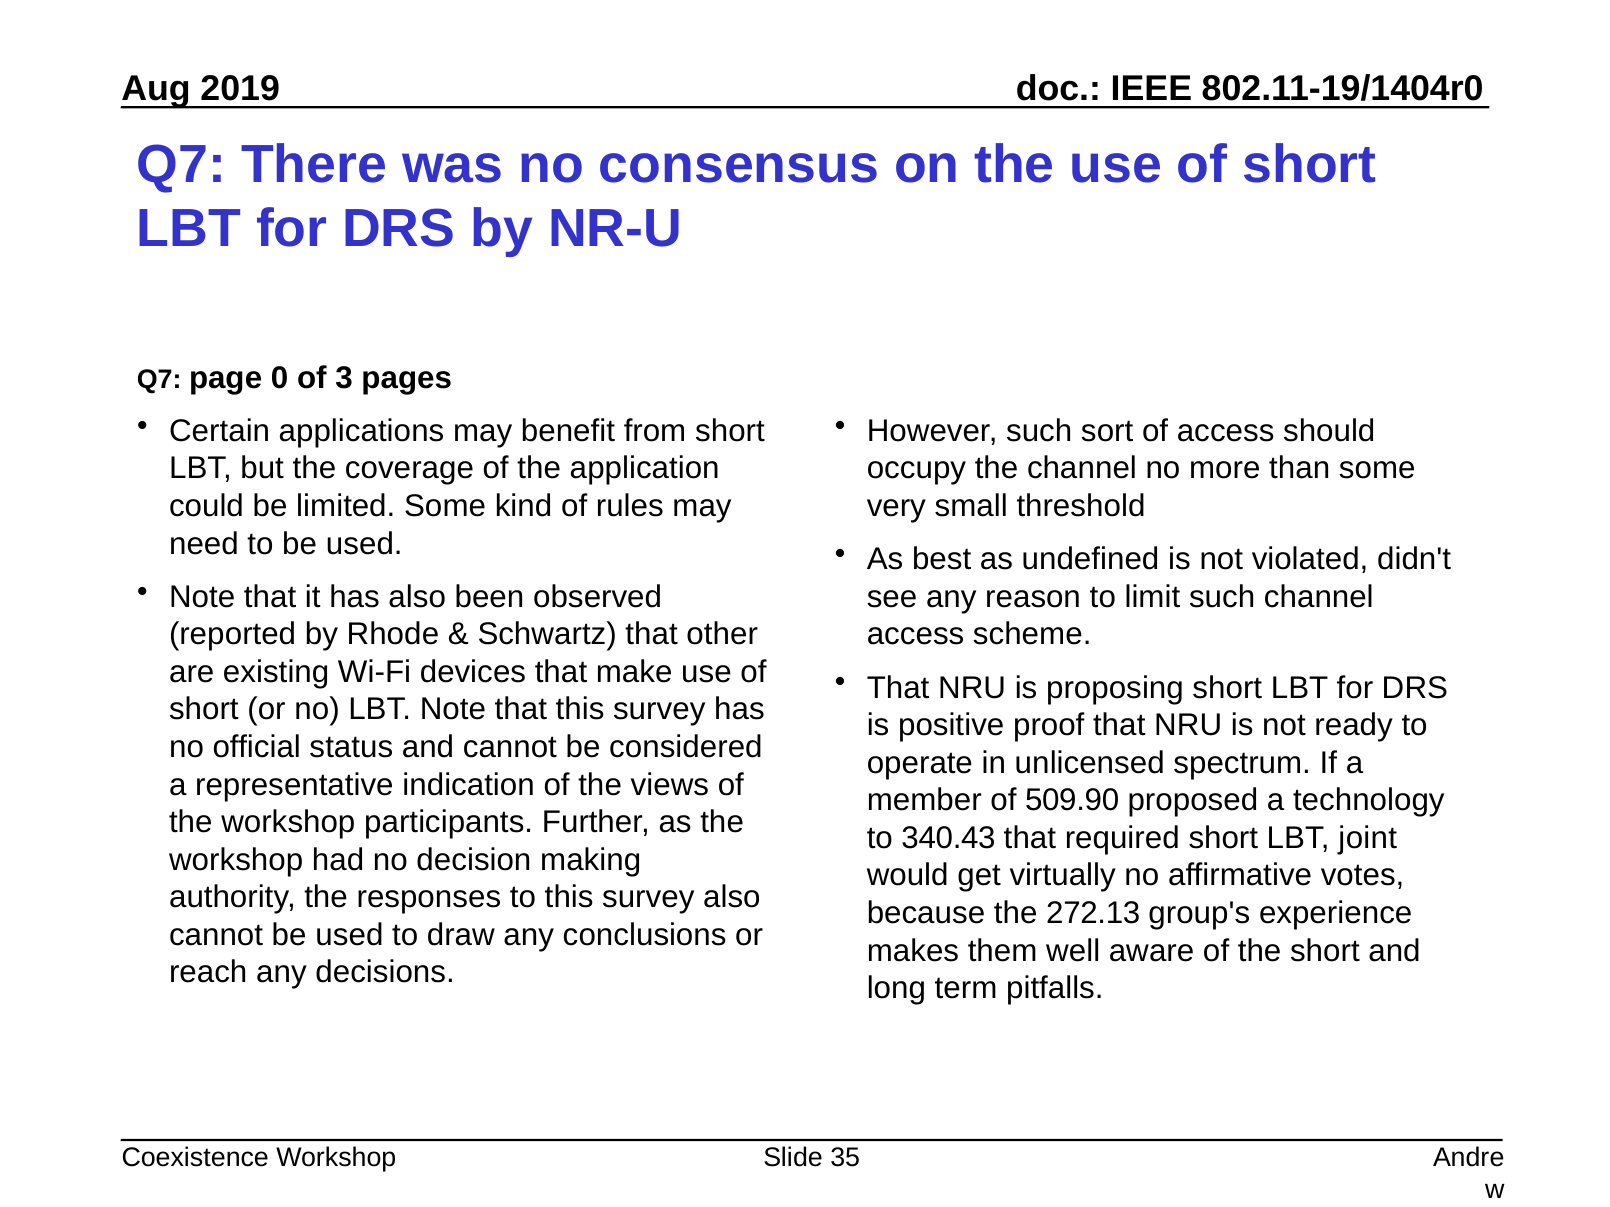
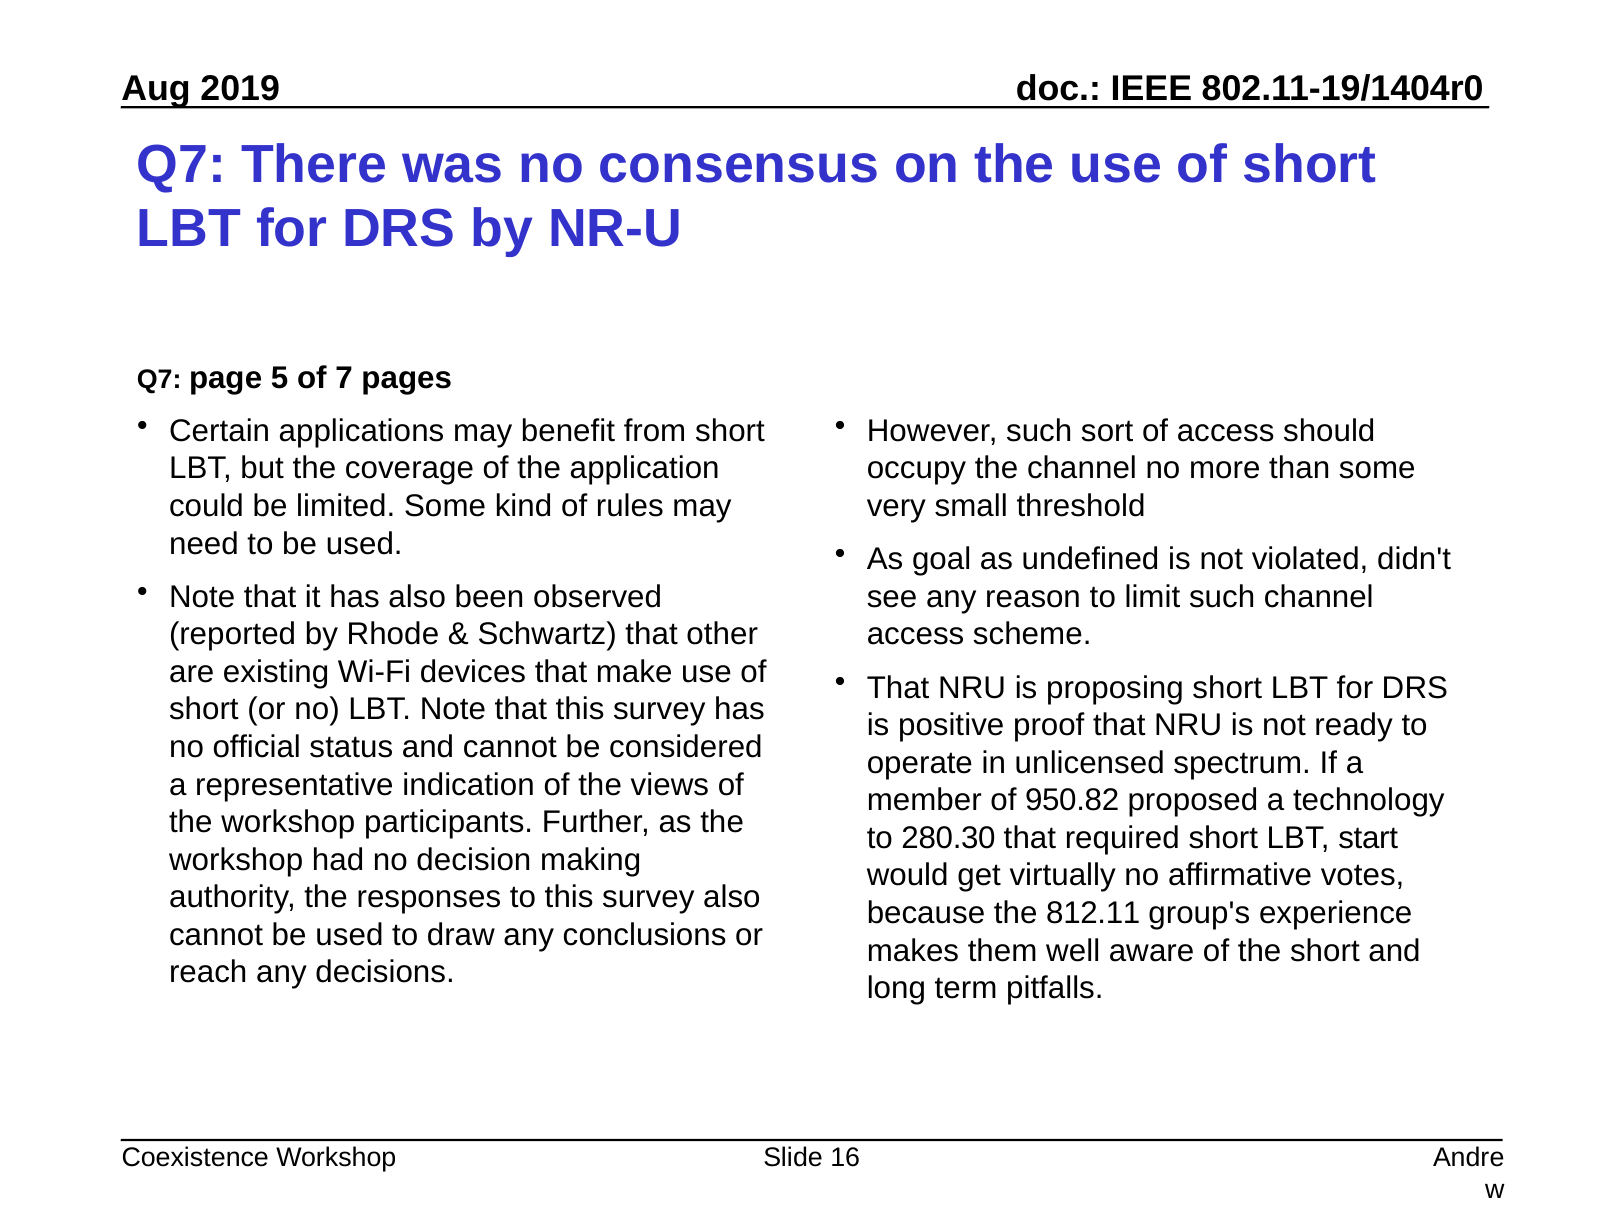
0: 0 -> 5
3: 3 -> 7
best: best -> goal
509.90: 509.90 -> 950.82
340.43: 340.43 -> 280.30
joint: joint -> start
272.13: 272.13 -> 812.11
35: 35 -> 16
